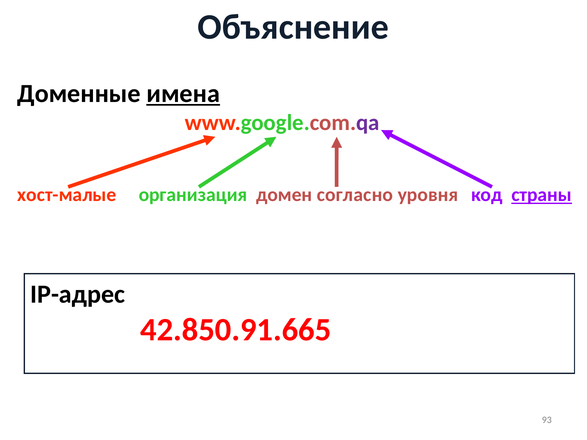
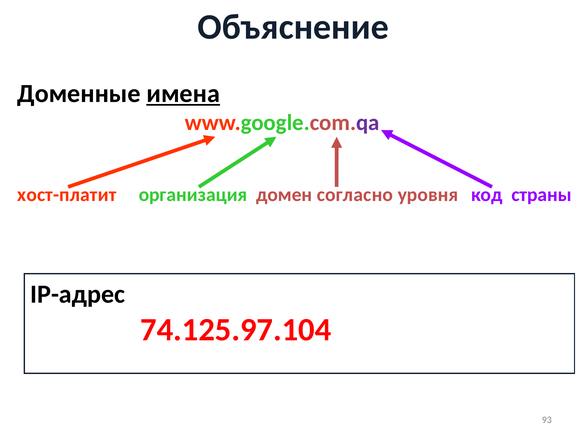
хост-малые: хост-малые -> хост-платит
страны underline: present -> none
42.850.91.665: 42.850.91.665 -> 74.125.97.104
